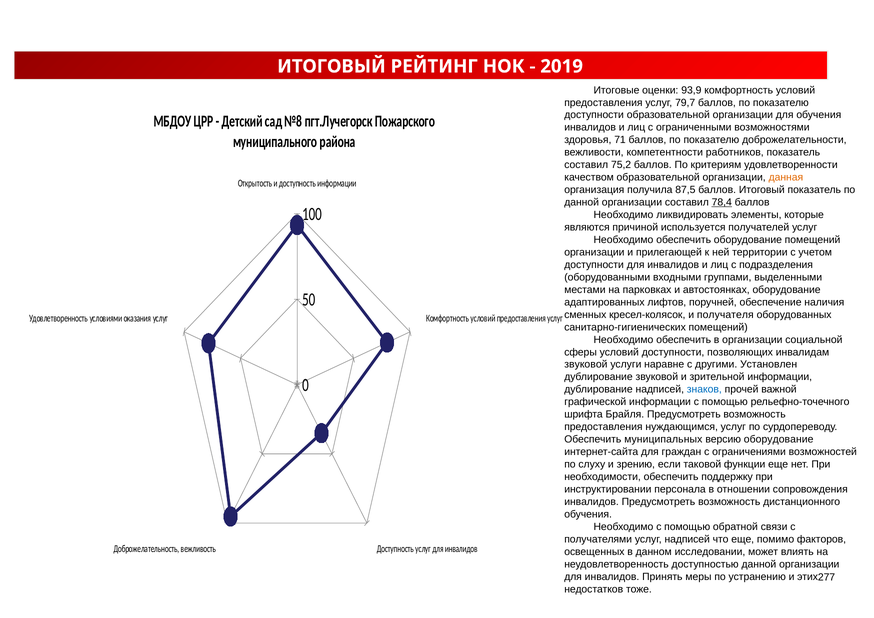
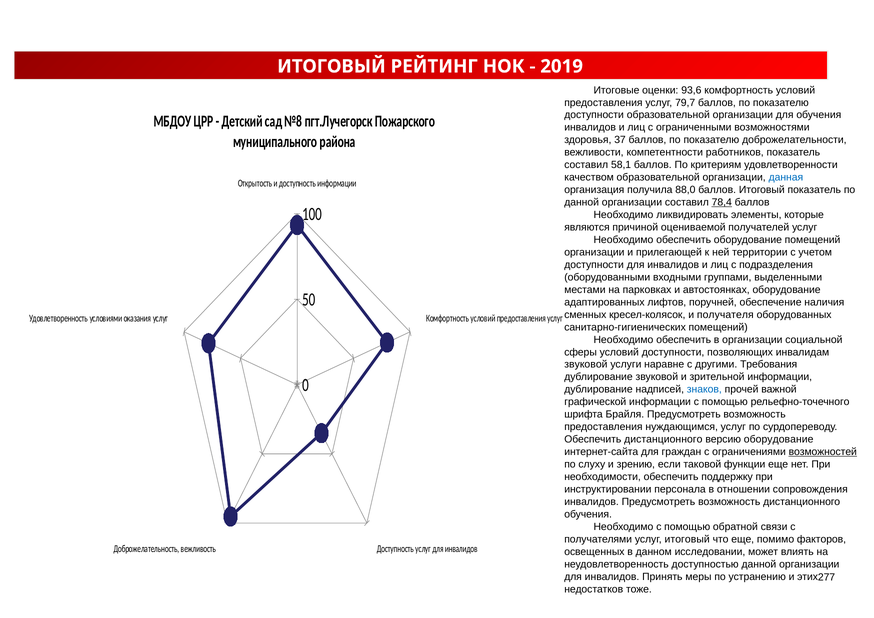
93,9: 93,9 -> 93,6
71: 71 -> 37
75,2: 75,2 -> 58,1
данная colour: orange -> blue
87,5: 87,5 -> 88,0
используется: используется -> оцениваемой
Установлен: Установлен -> Требования
Обеспечить муниципальных: муниципальных -> дистанционного
возможностей underline: none -> present
услуг надписей: надписей -> итоговый
